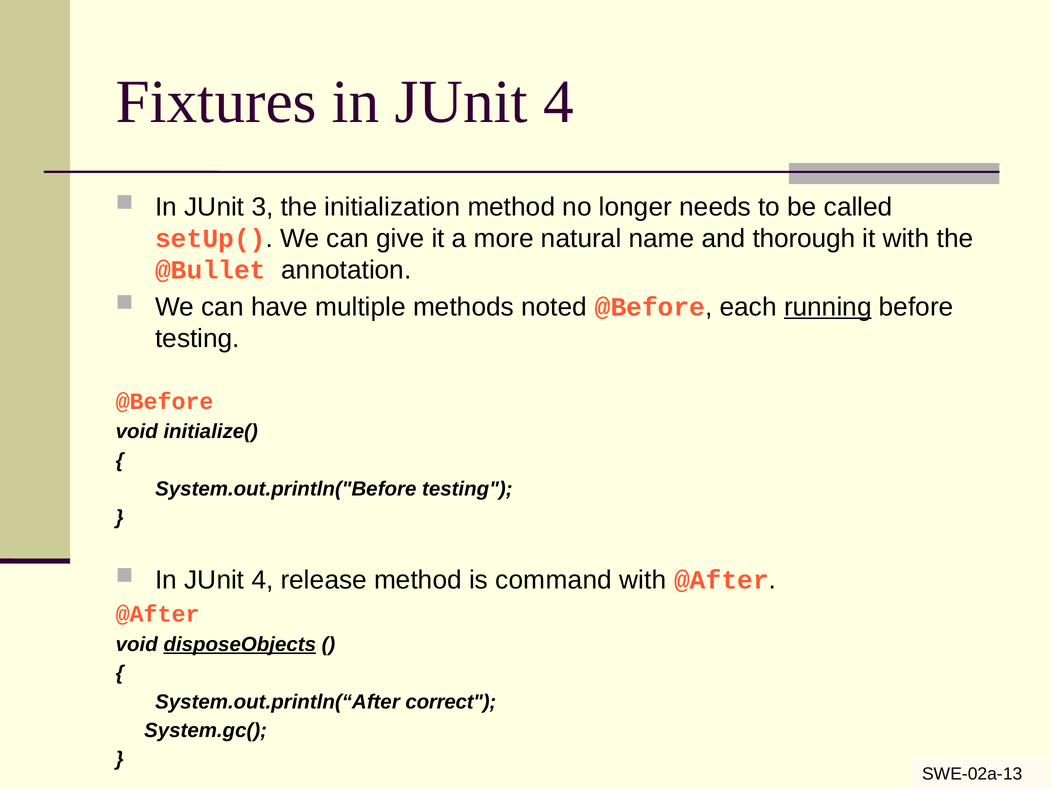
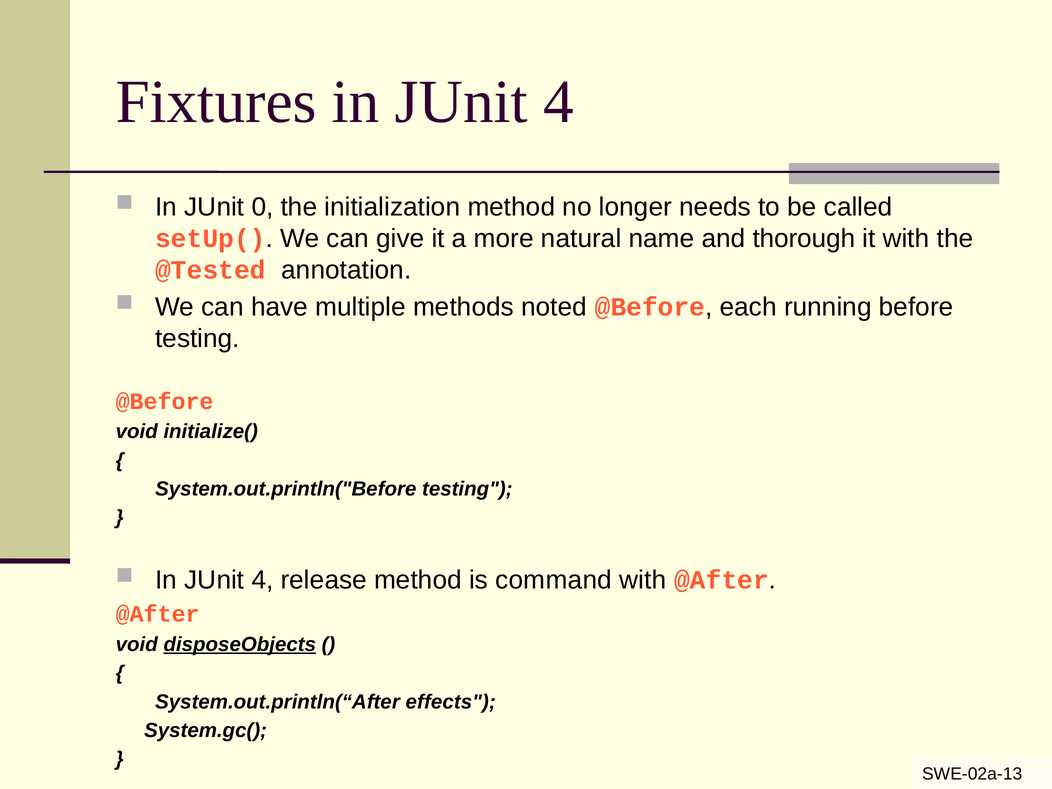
3: 3 -> 0
@Bullet: @Bullet -> @Tested
running underline: present -> none
correct: correct -> effects
